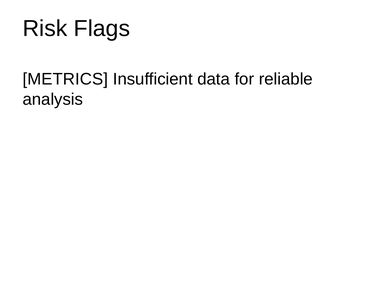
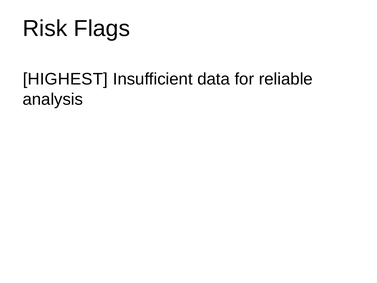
METRICS: METRICS -> HIGHEST
